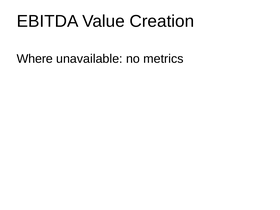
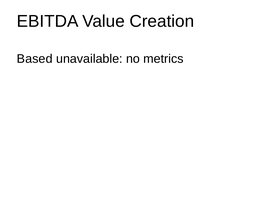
Where: Where -> Based
